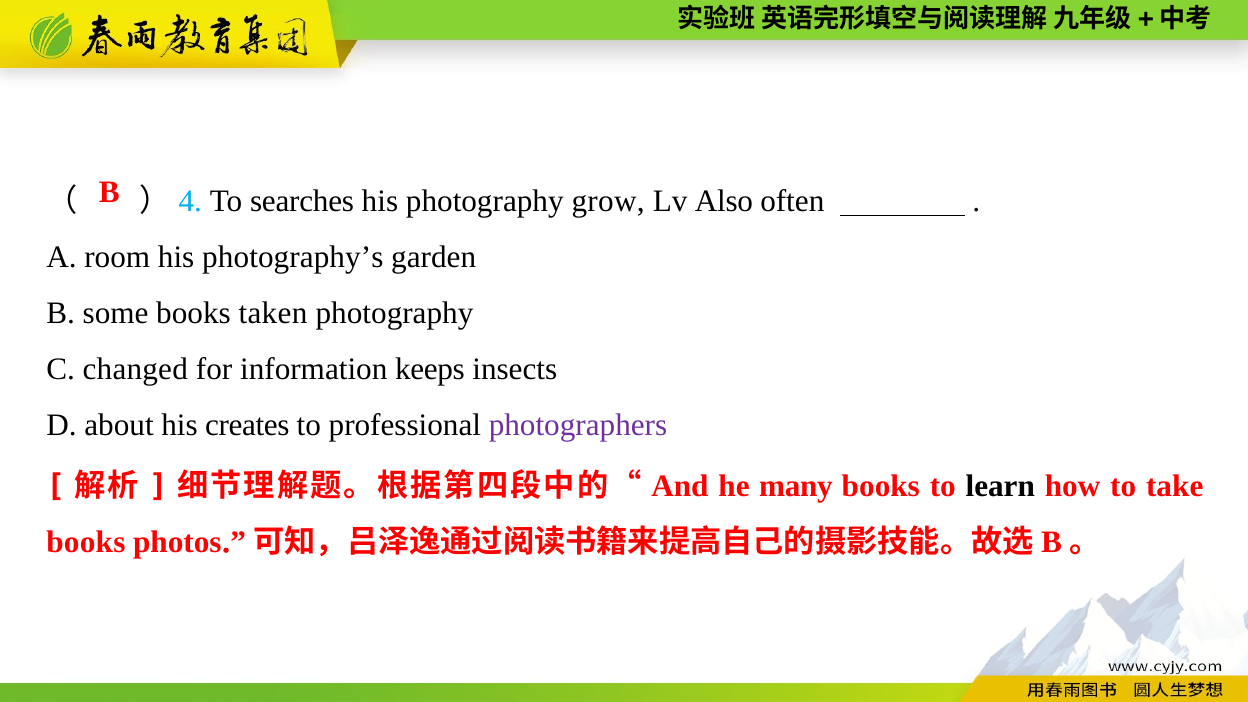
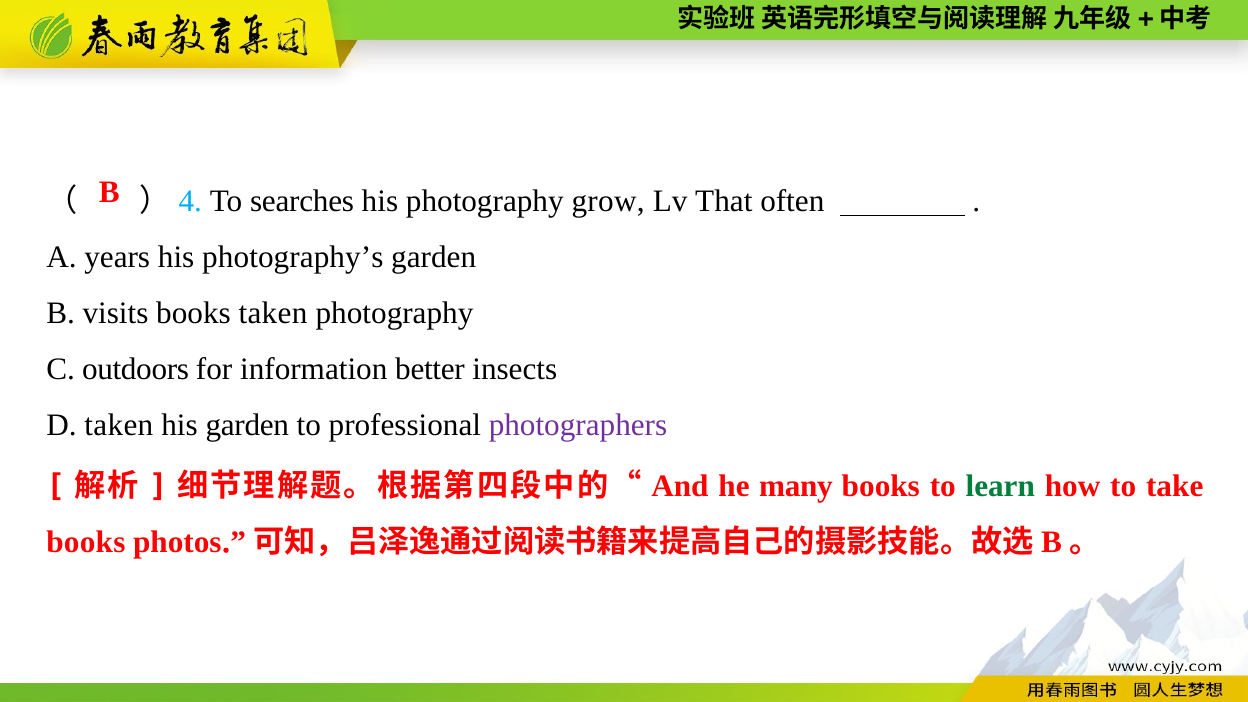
Also: Also -> That
room: room -> years
some: some -> visits
changed: changed -> outdoors
keeps: keeps -> better
D about: about -> taken
his creates: creates -> garden
learn colour: black -> green
